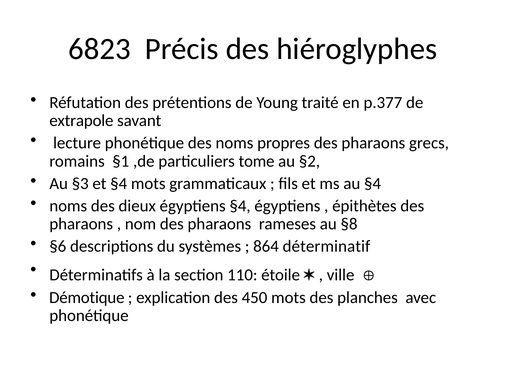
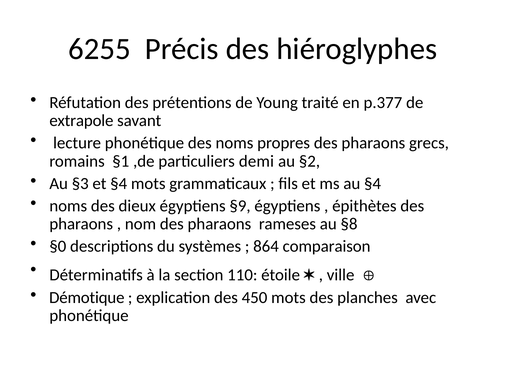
6823: 6823 -> 6255
tome: tome -> demi
égyptiens §4: §4 -> §9
§6: §6 -> §0
déterminatif: déterminatif -> comparaison
